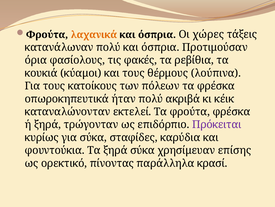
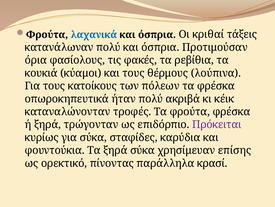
λαχανικά colour: orange -> blue
χώρες: χώρες -> κριθαί
εκτελεί: εκτελεί -> τροφές
